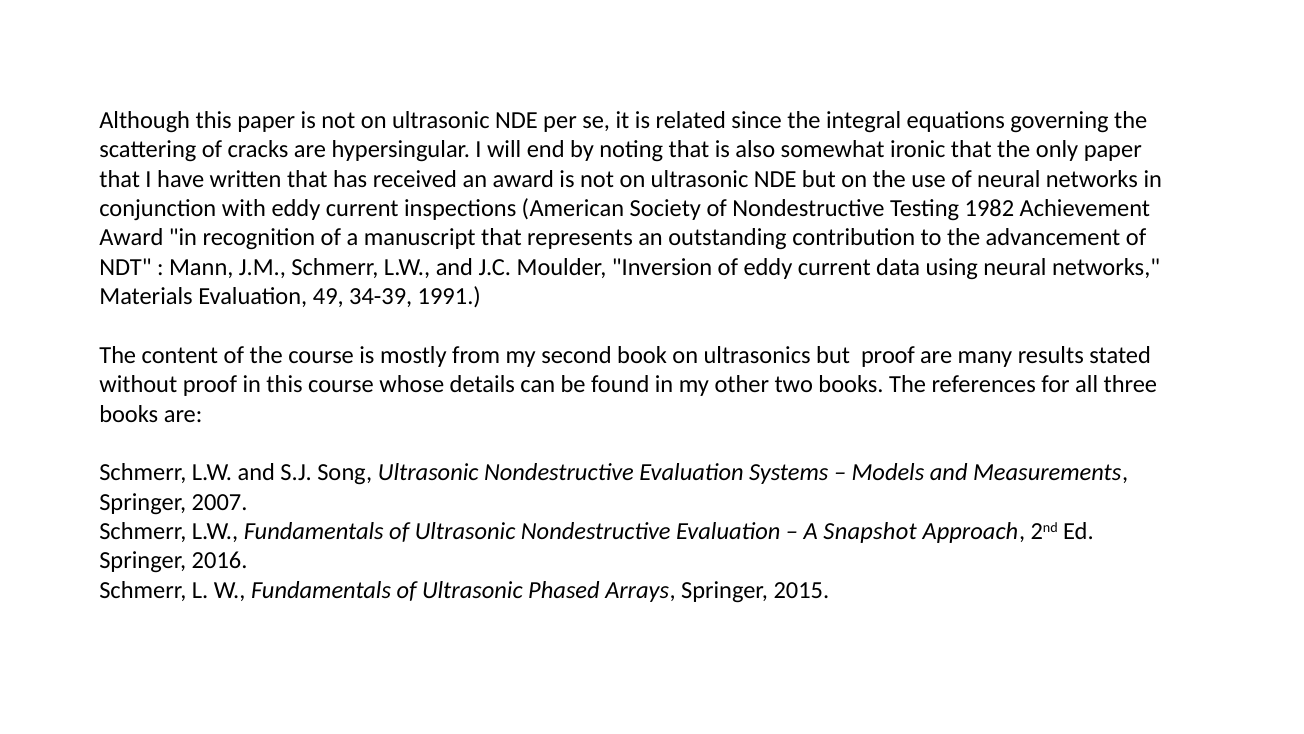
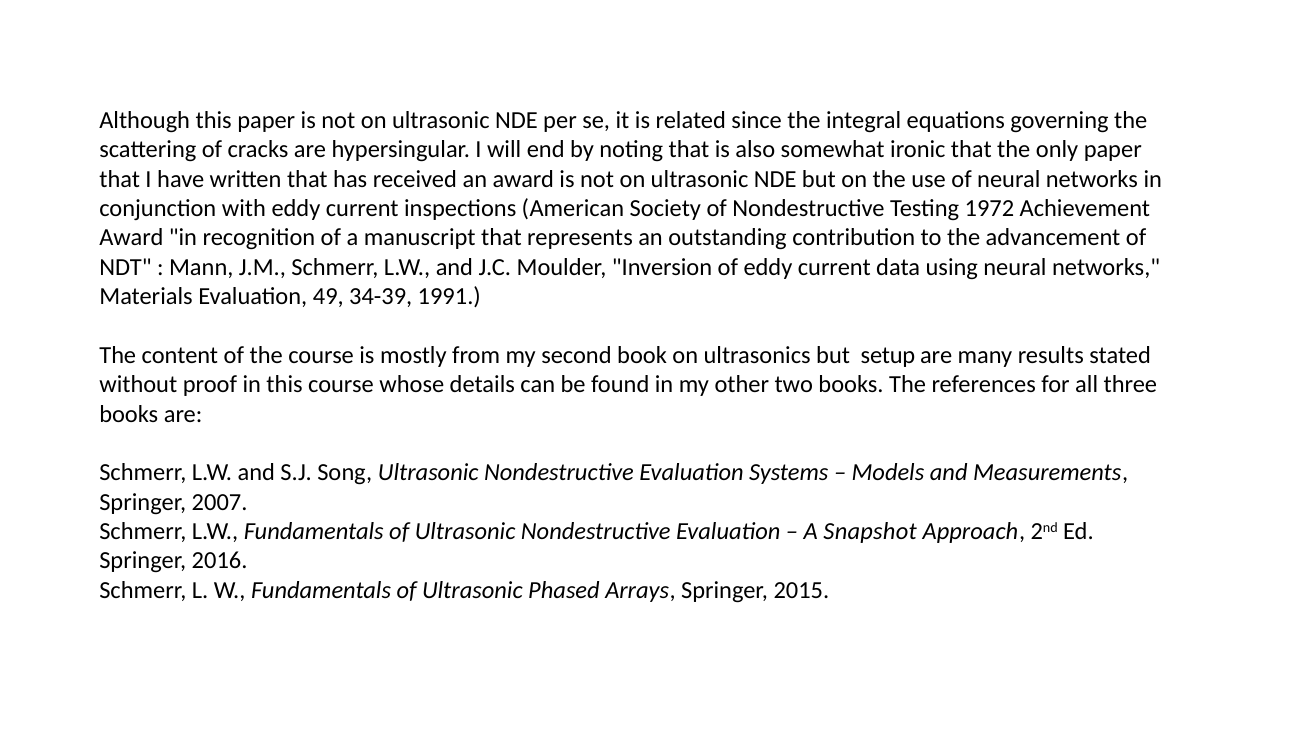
1982: 1982 -> 1972
but proof: proof -> setup
